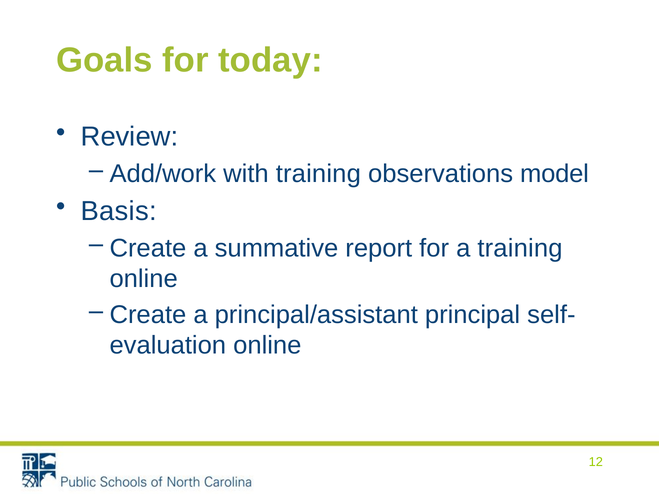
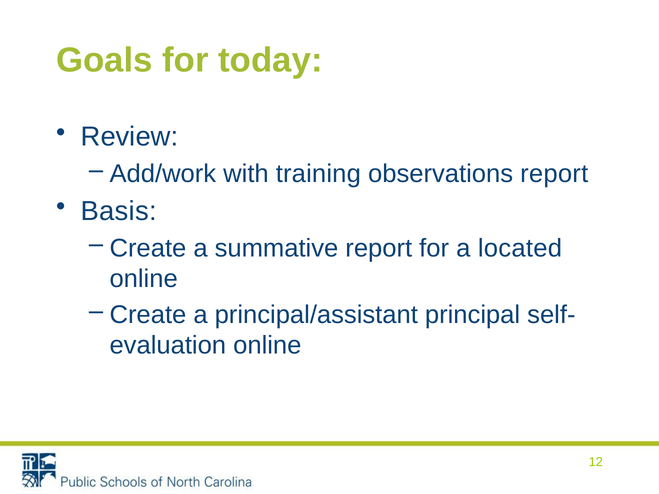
observations model: model -> report
a training: training -> located
